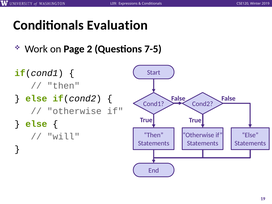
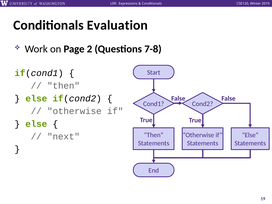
7-5: 7-5 -> 7-8
will: will -> next
